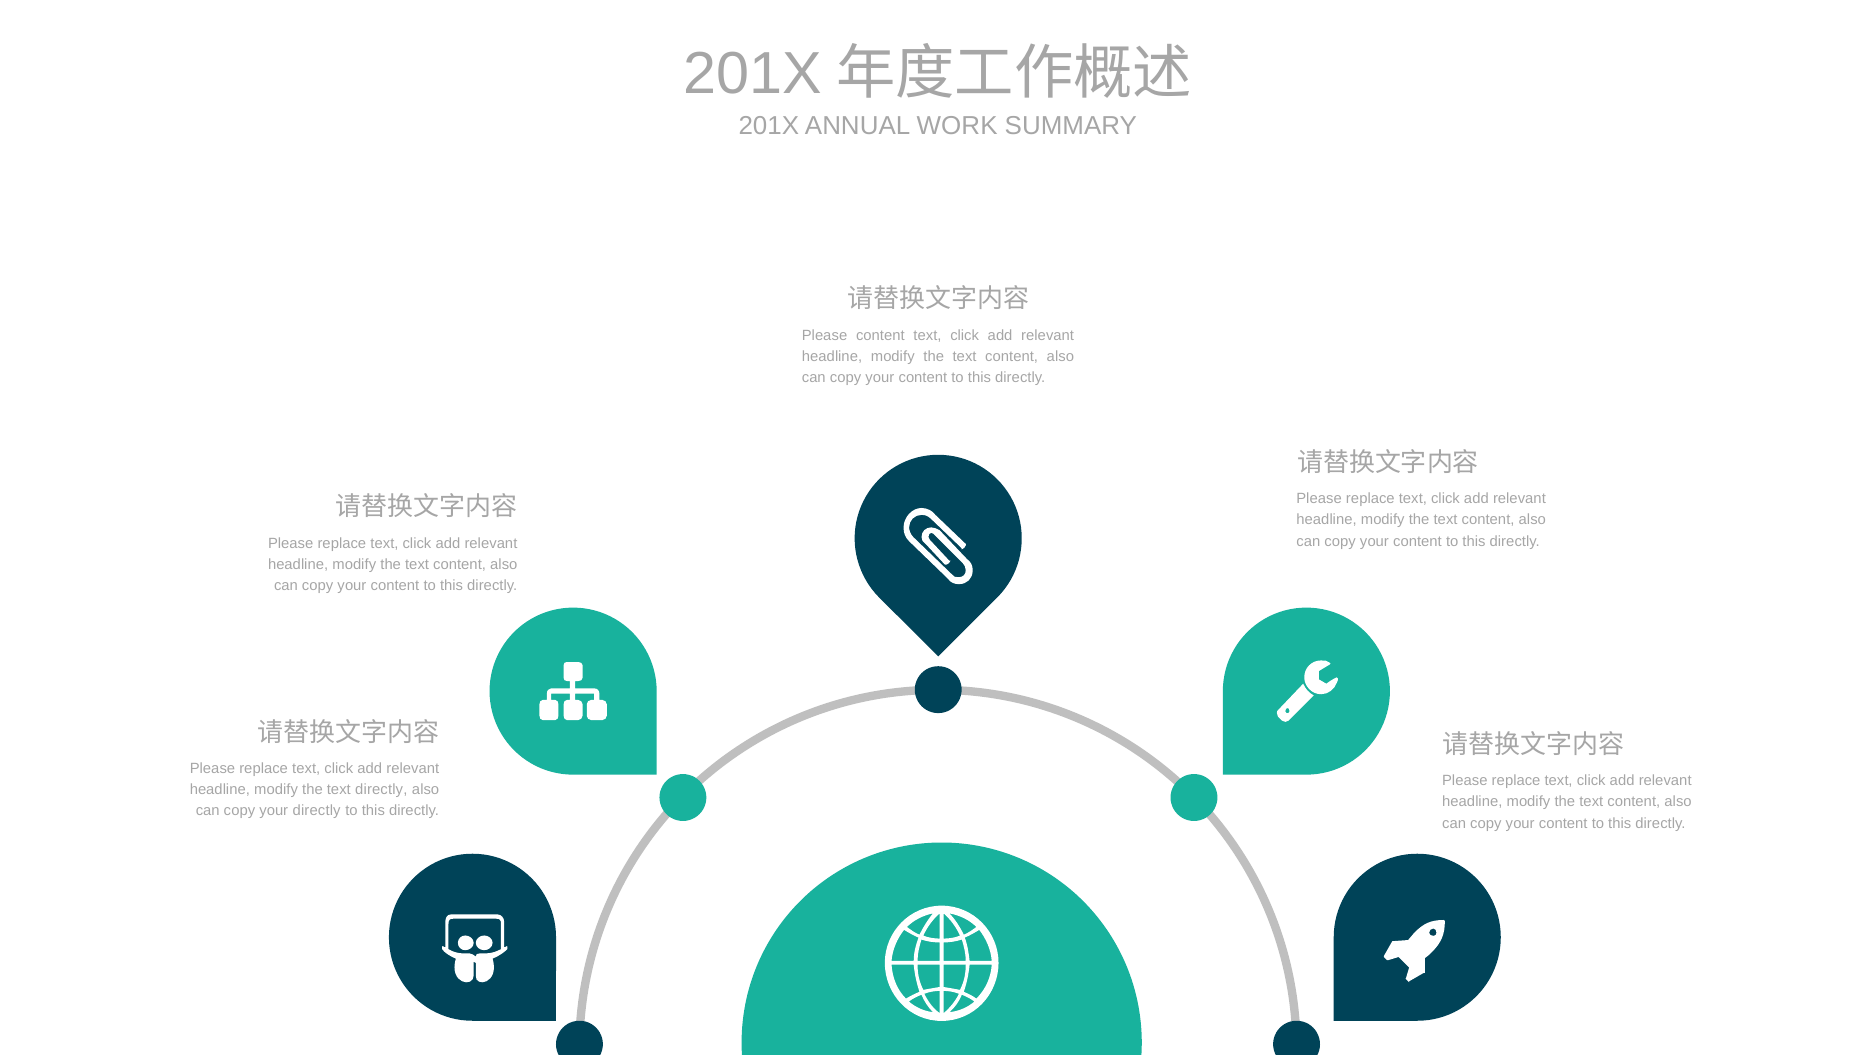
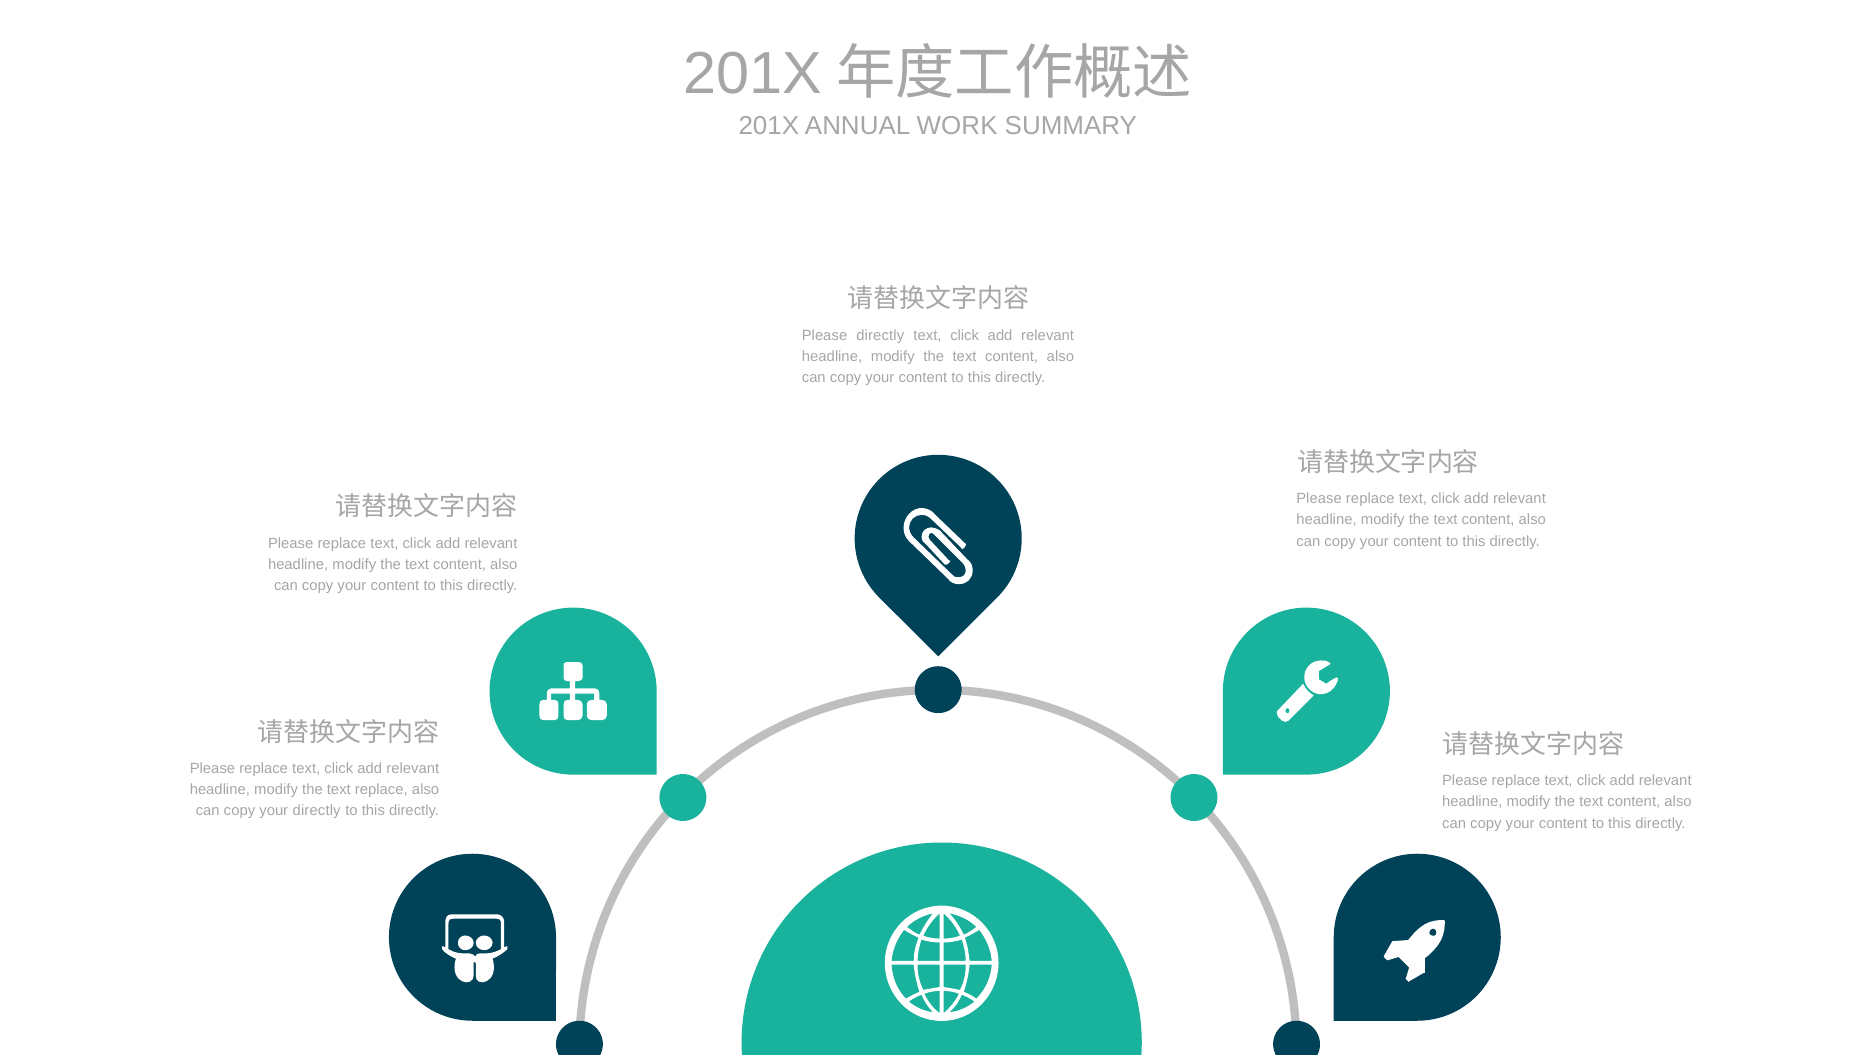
Please content: content -> directly
text directly: directly -> replace
